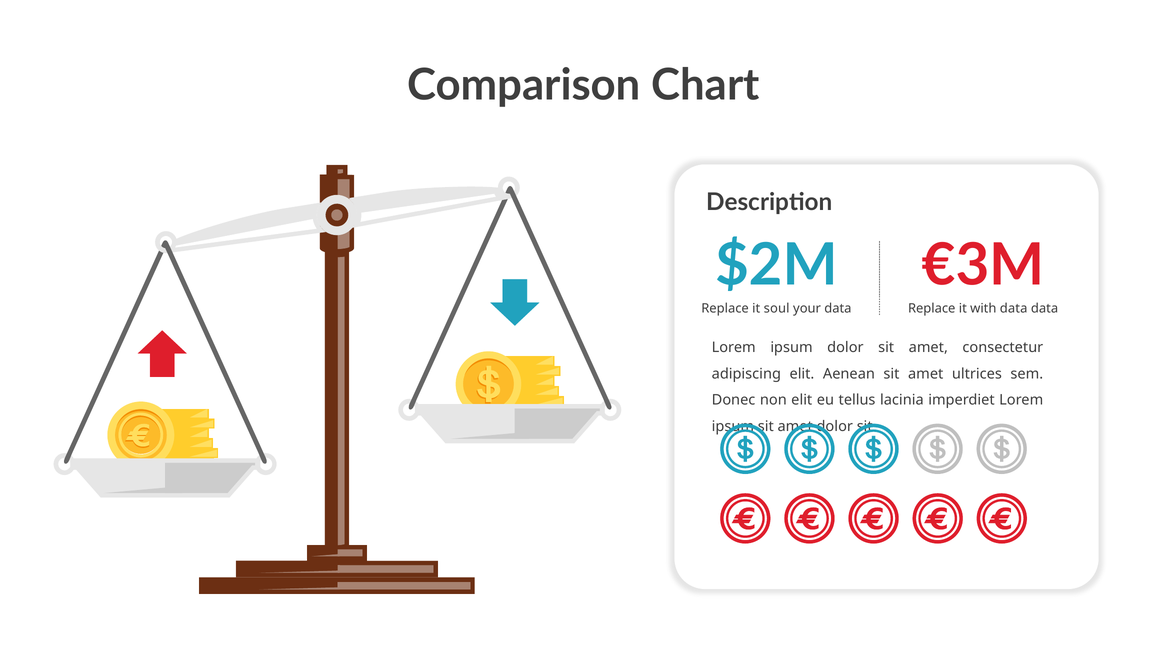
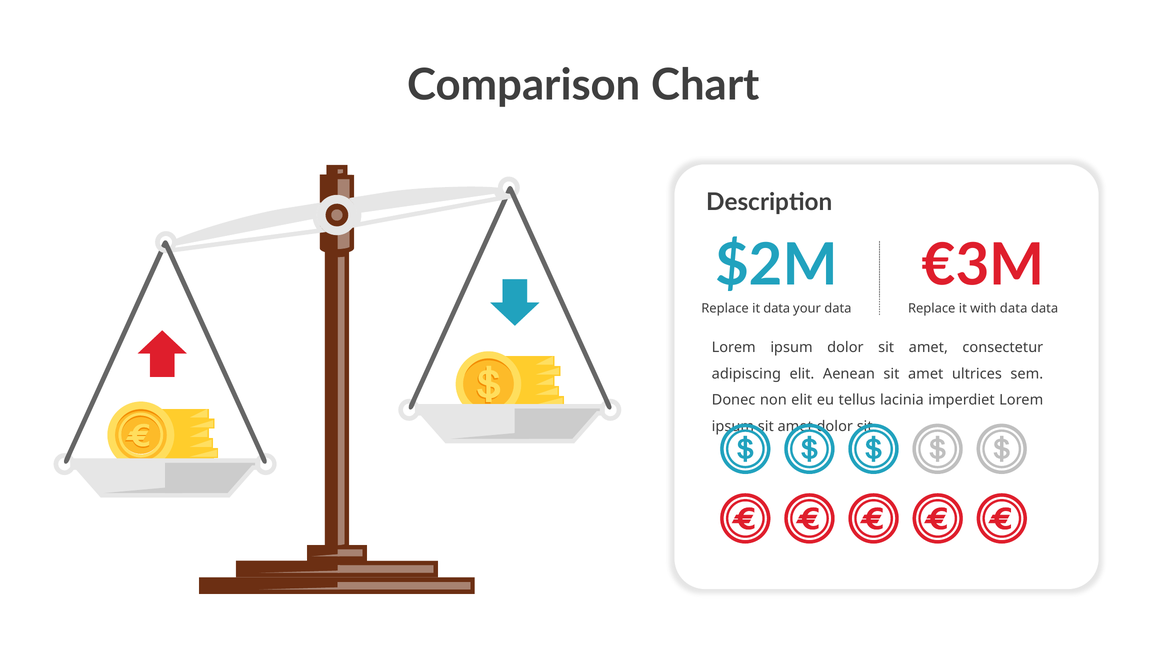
it soul: soul -> data
